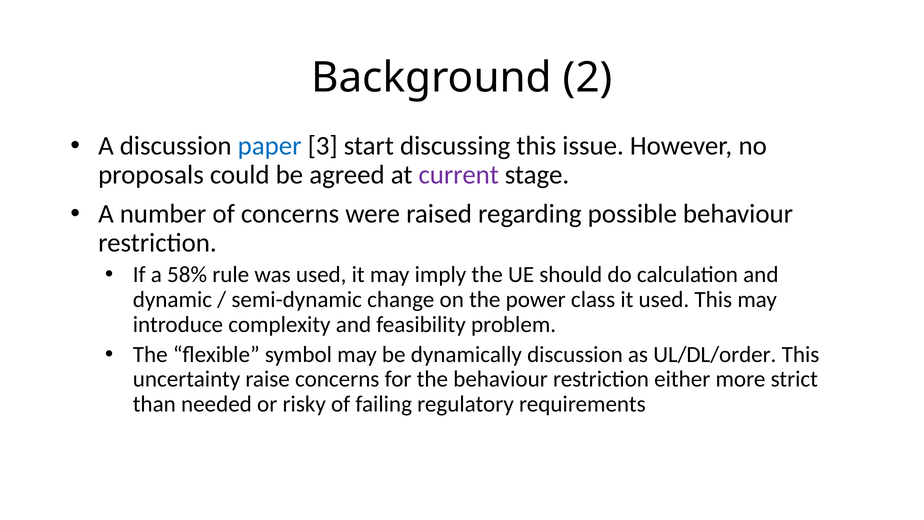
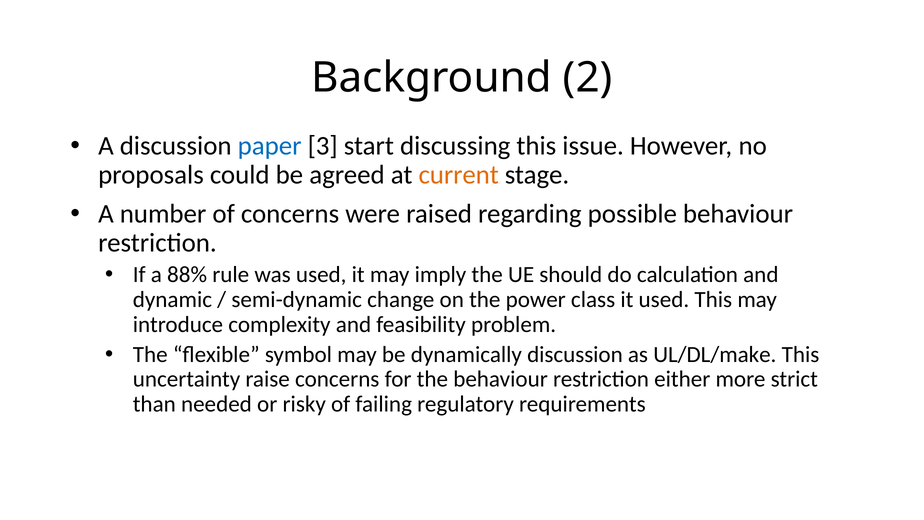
current colour: purple -> orange
58%: 58% -> 88%
UL/DL/order: UL/DL/order -> UL/DL/make
